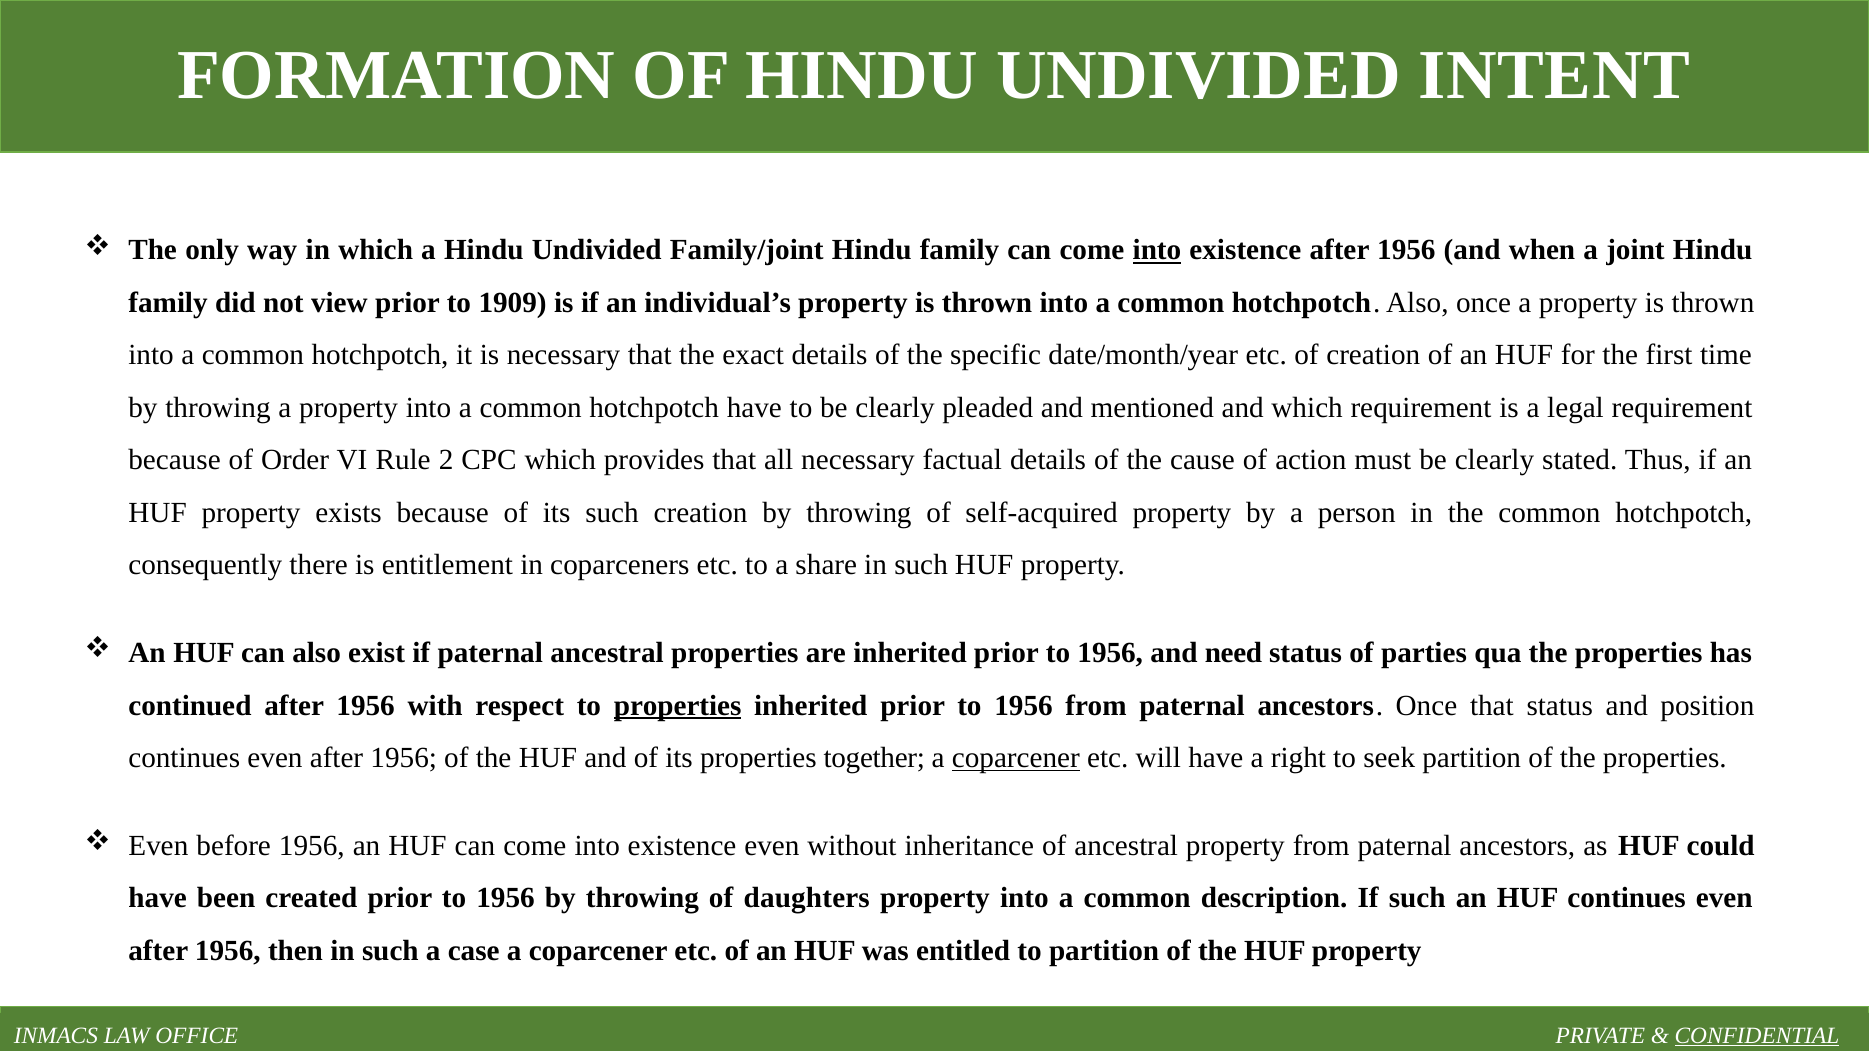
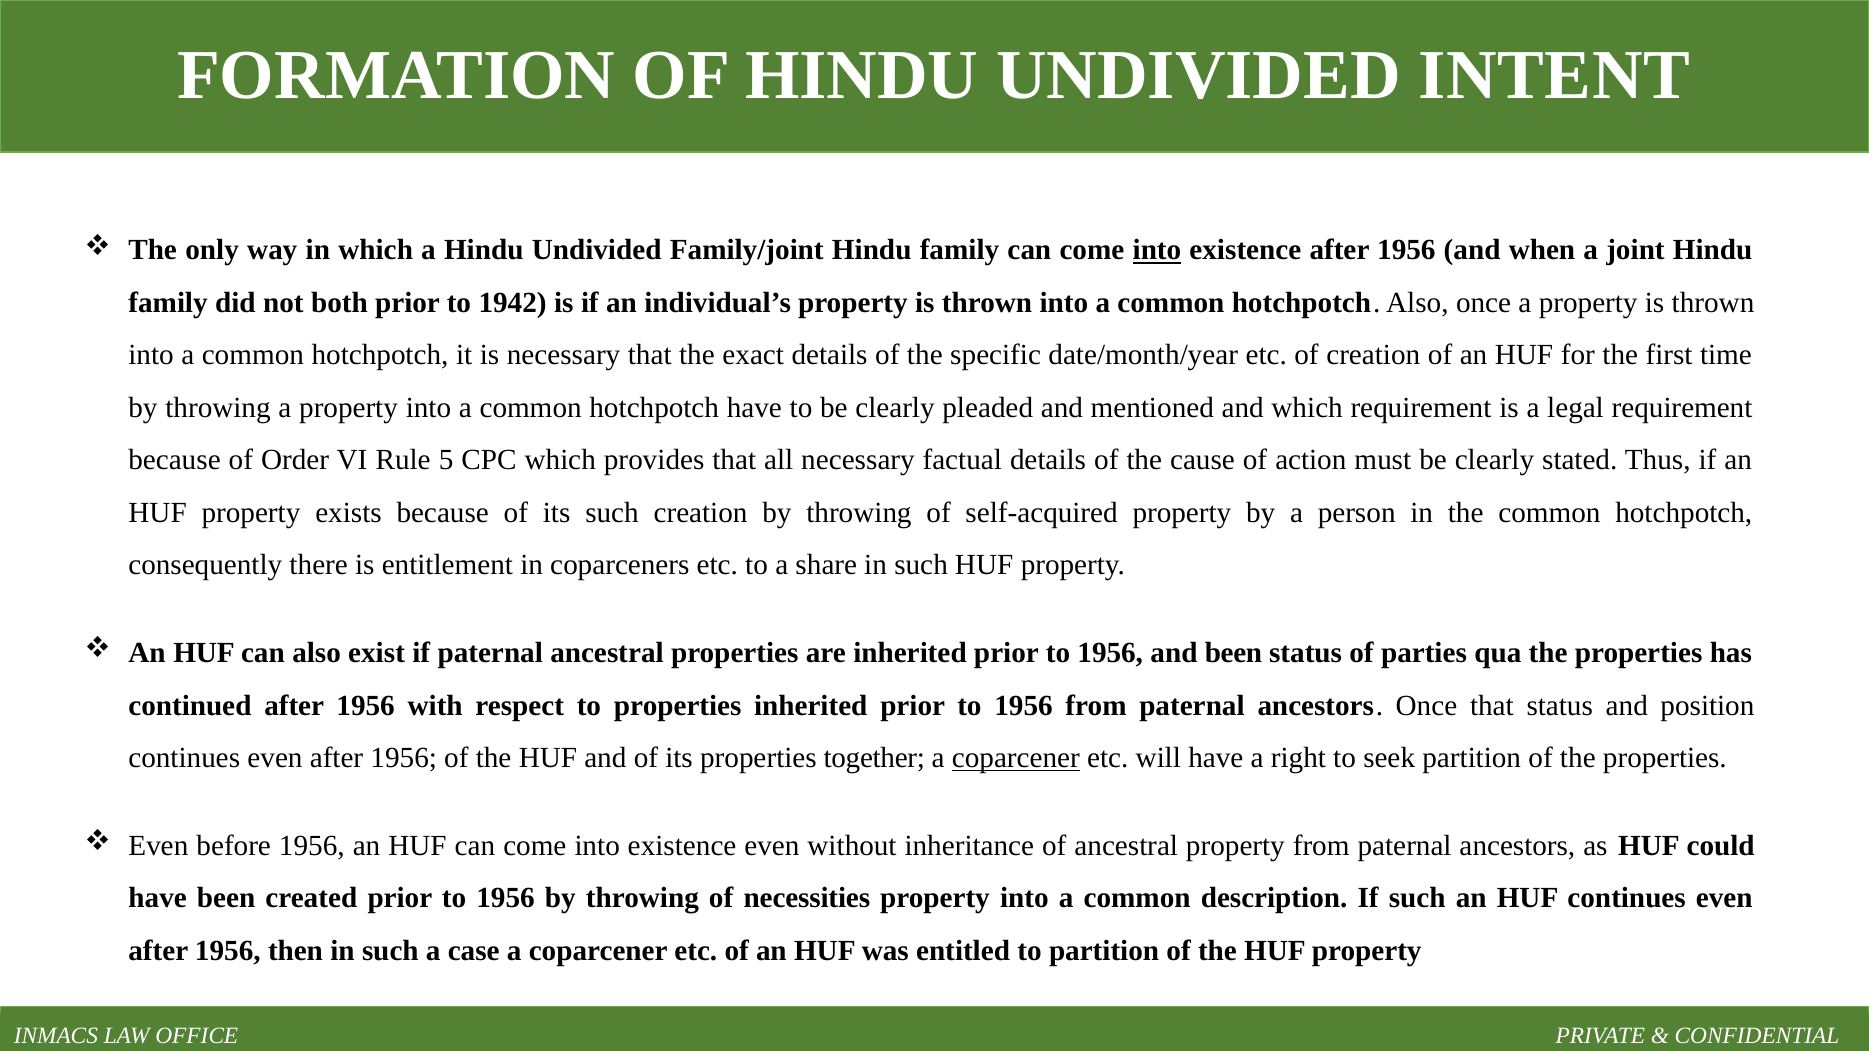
view: view -> both
1909: 1909 -> 1942
2: 2 -> 5
and need: need -> been
properties at (678, 706) underline: present -> none
daughters: daughters -> necessities
CONFIDENTIAL underline: present -> none
